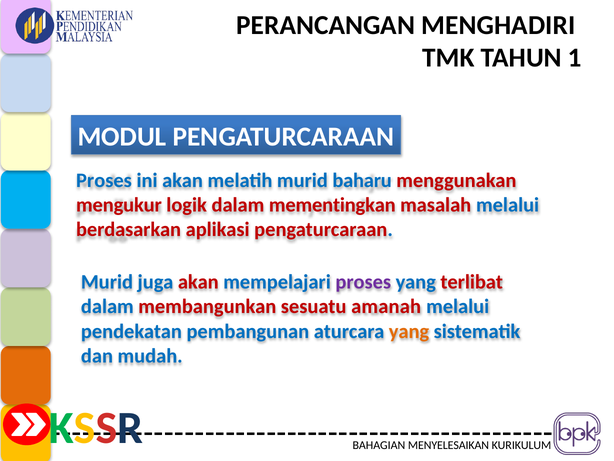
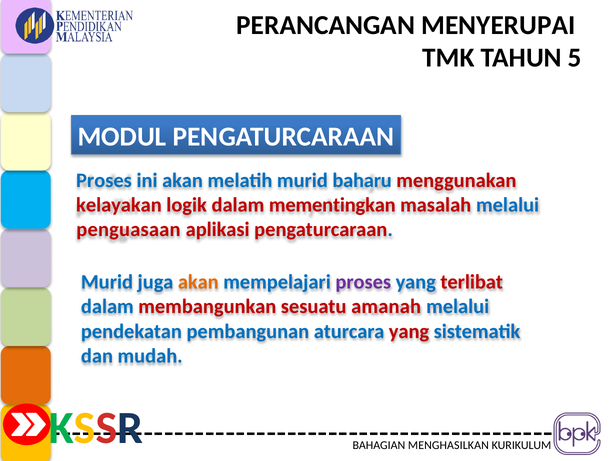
MENGHADIRI: MENGHADIRI -> MENYERUPAI
1: 1 -> 5
mengukur: mengukur -> kelayakan
berdasarkan: berdasarkan -> penguasaan
akan at (198, 282) colour: red -> orange
yang at (409, 331) colour: orange -> red
MENYELESAIKAN: MENYELESAIKAN -> MENGHASILKAN
